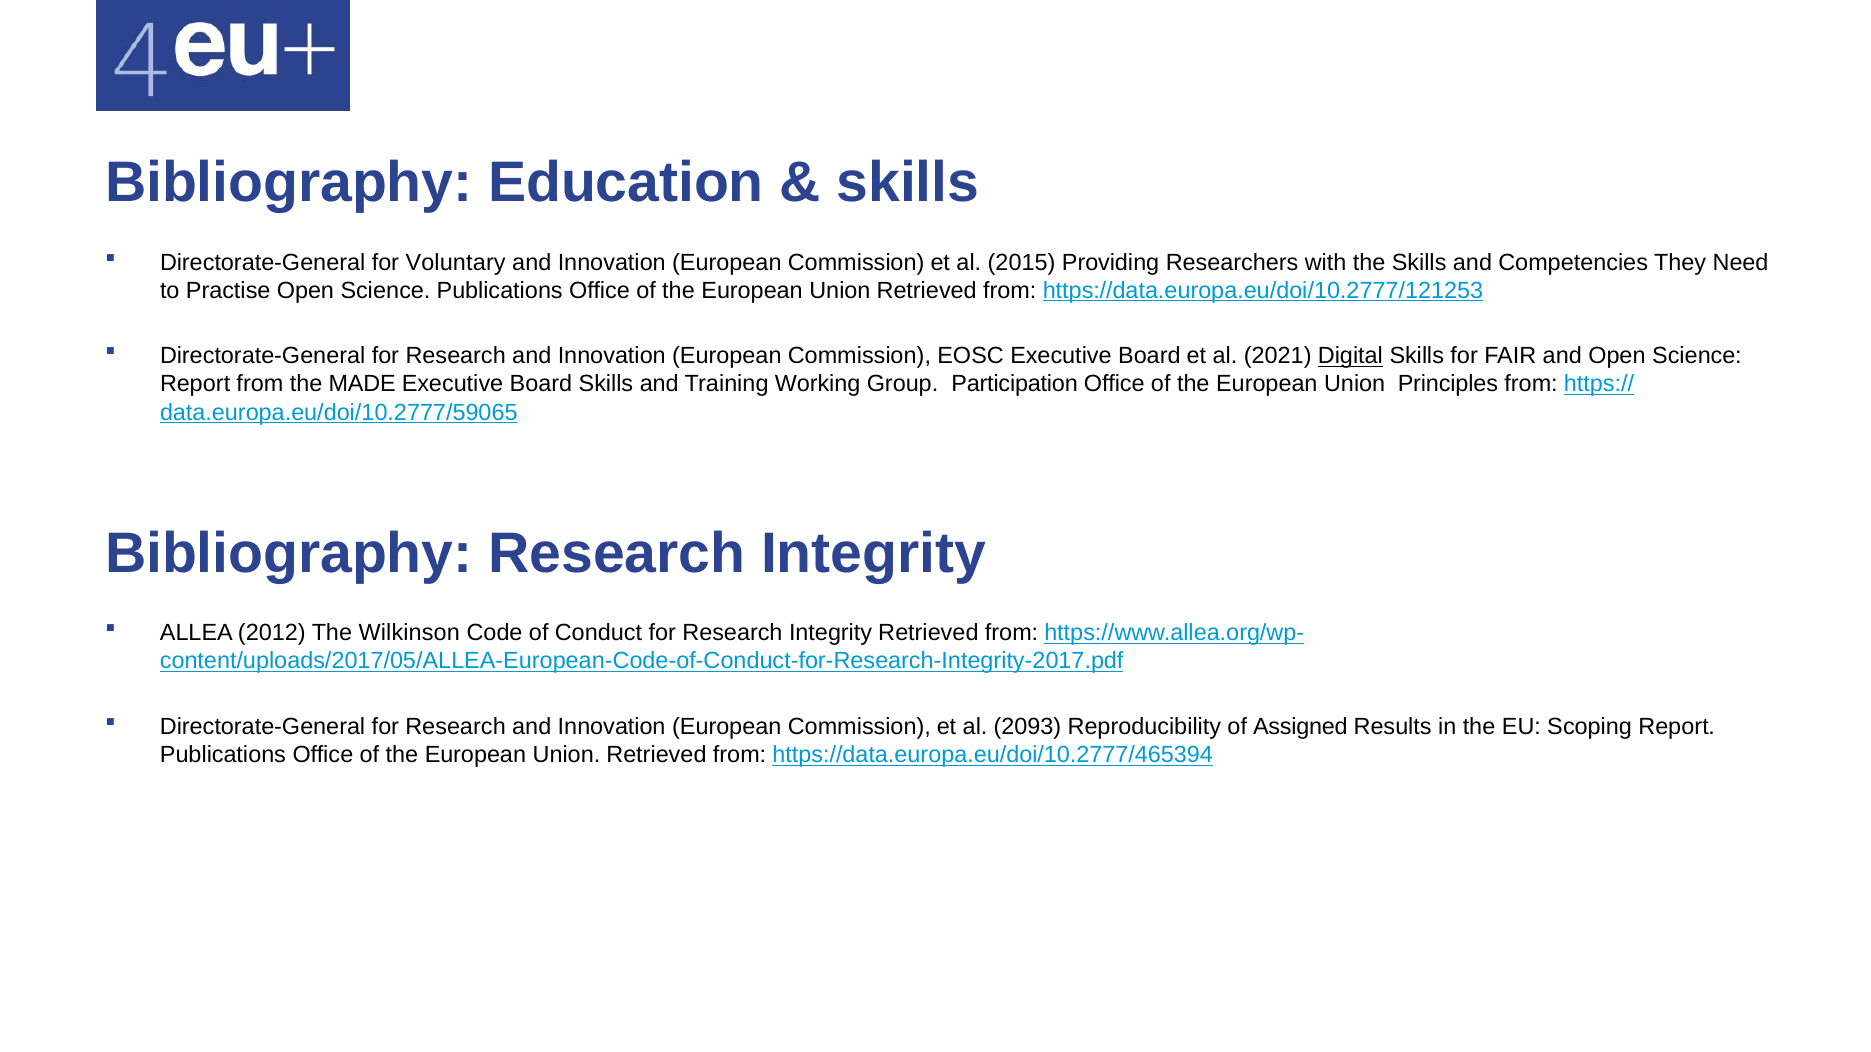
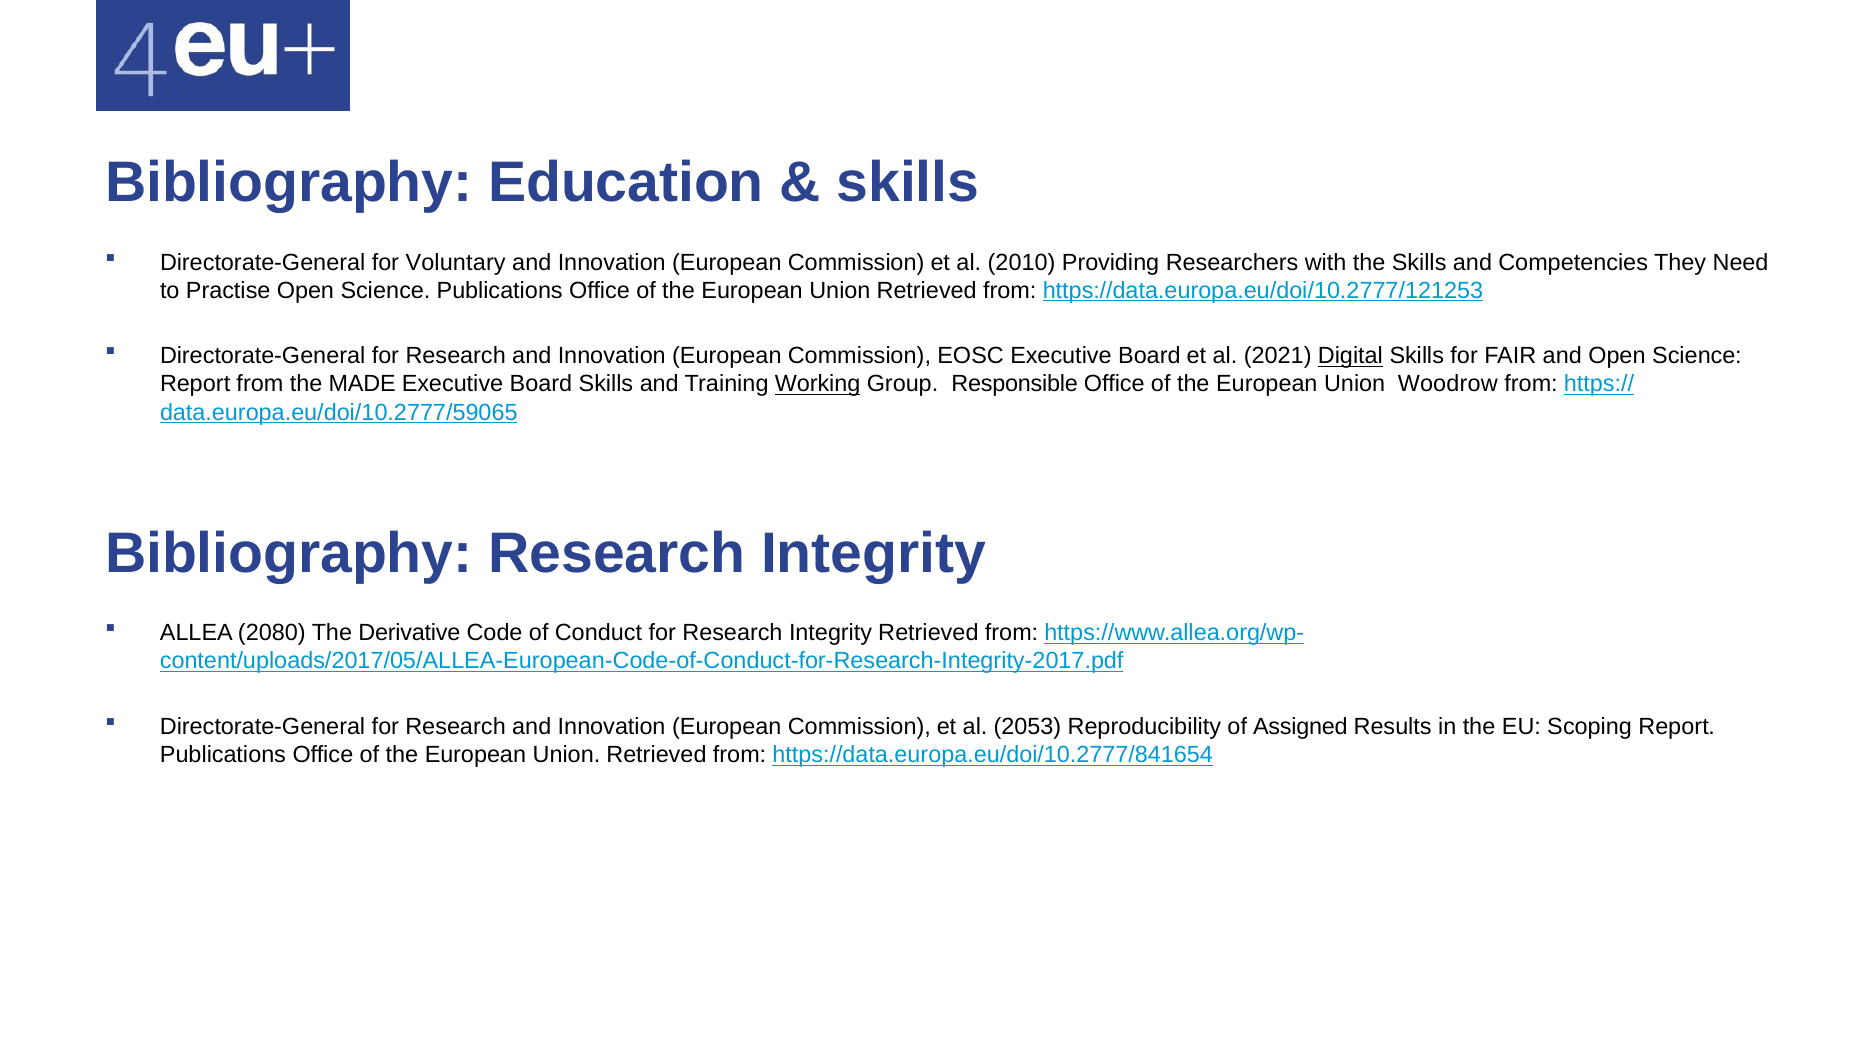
2015: 2015 -> 2010
Working underline: none -> present
Participation: Participation -> Responsible
Principles: Principles -> Woodrow
2012: 2012 -> 2080
Wilkinson: Wilkinson -> Derivative
2093: 2093 -> 2053
https://data.europa.eu/doi/10.2777/465394: https://data.europa.eu/doi/10.2777/465394 -> https://data.europa.eu/doi/10.2777/841654
